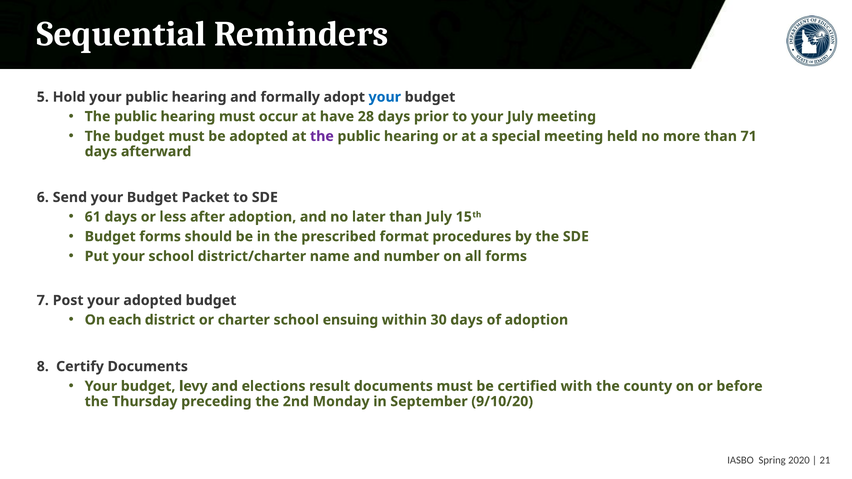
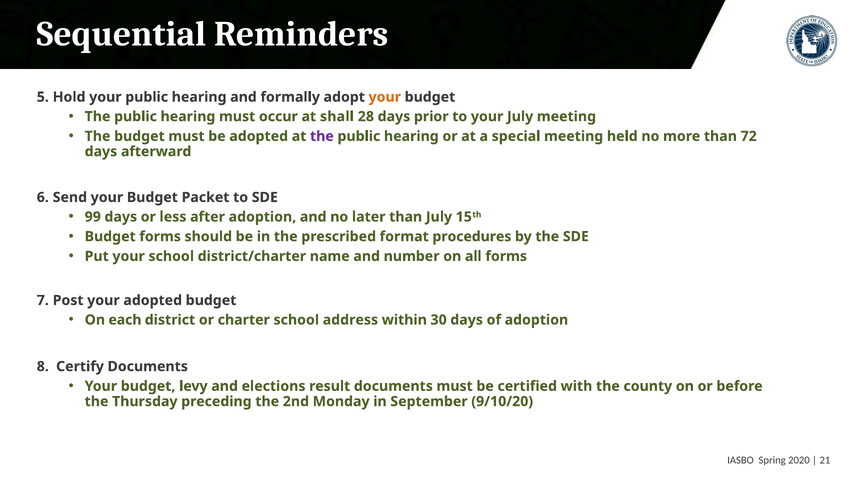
your at (385, 97) colour: blue -> orange
have: have -> shall
71: 71 -> 72
61: 61 -> 99
ensuing: ensuing -> address
